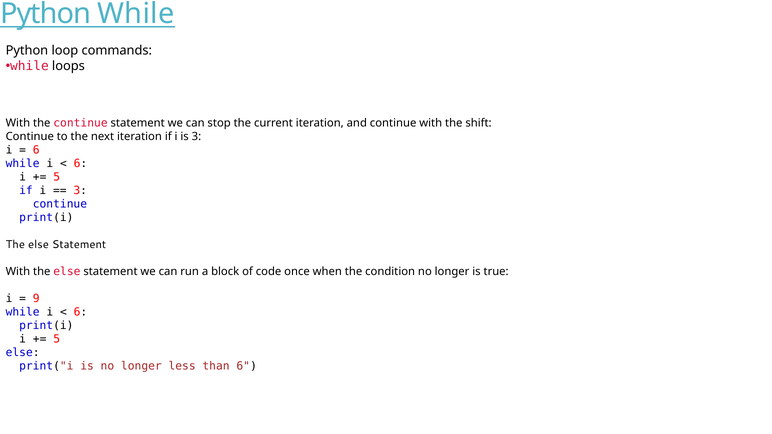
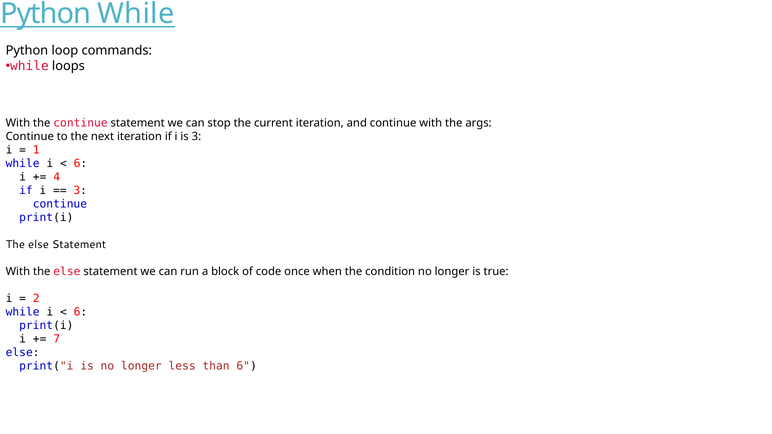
shift: shift -> args
6 at (36, 150): 6 -> 1
5 at (57, 177): 5 -> 4
9: 9 -> 2
5 at (57, 339): 5 -> 7
